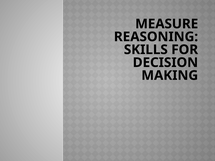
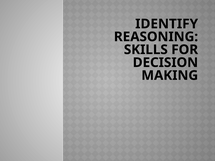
MEASURE: MEASURE -> IDENTIFY
